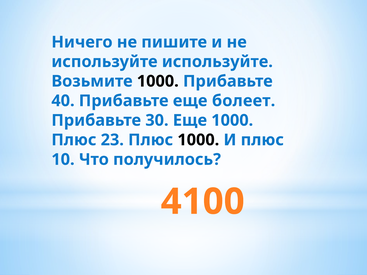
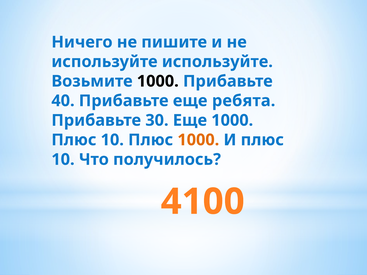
болеет: болеет -> ребята
23 at (112, 140): 23 -> 10
1000 at (198, 140) colour: black -> orange
